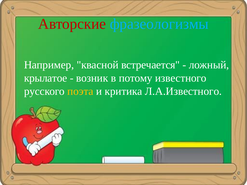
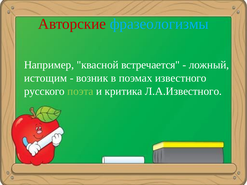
крылатое: крылатое -> истощим
потому: потому -> поэмах
поэта colour: yellow -> light green
